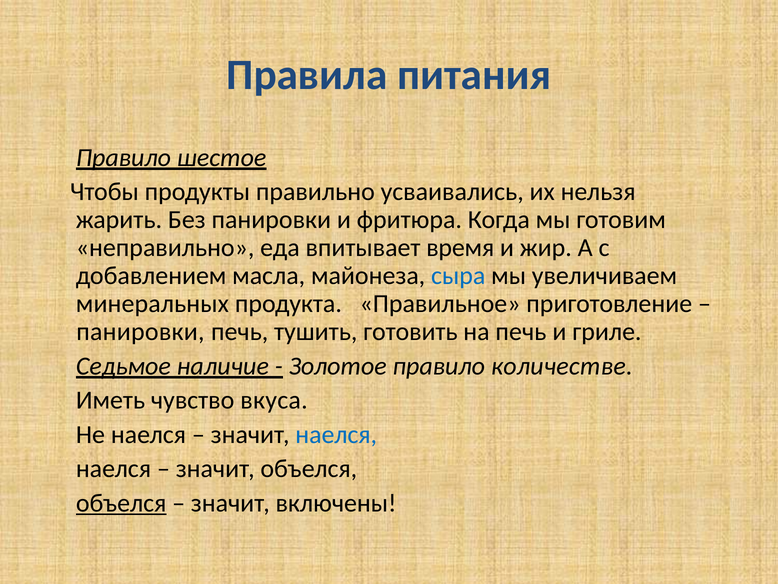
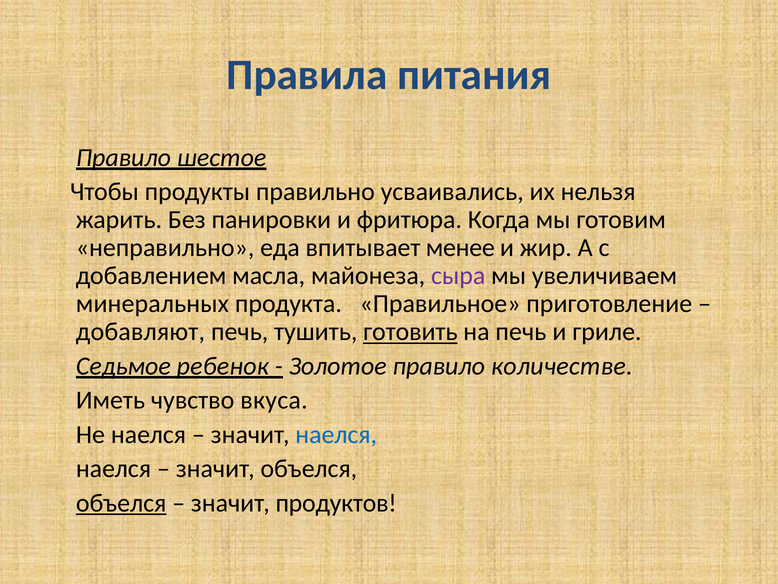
время: время -> менее
сыра colour: blue -> purple
панировки at (140, 332): панировки -> добавляют
готовить underline: none -> present
наличие: наличие -> ребенок
включены: включены -> продуктов
